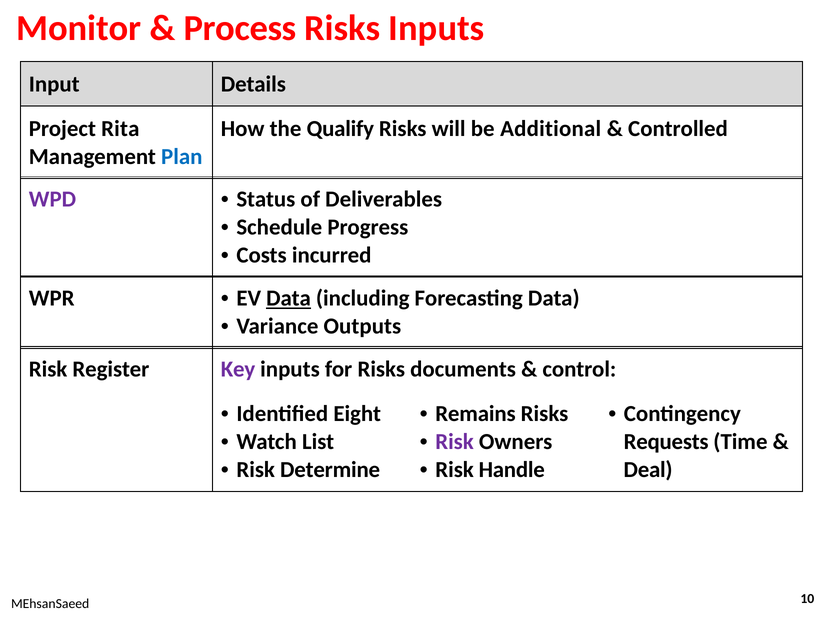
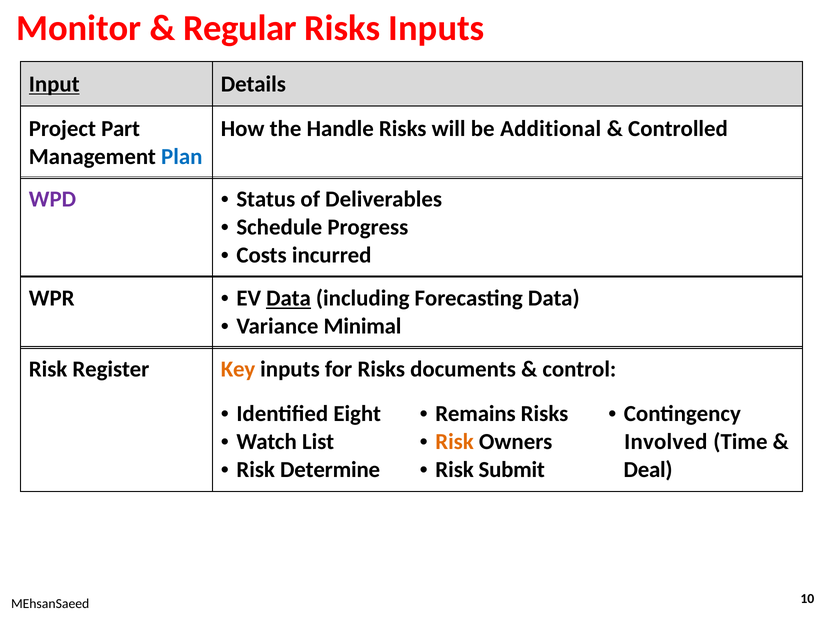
Process: Process -> Regular
Input underline: none -> present
Rita: Rita -> Part
Qualify: Qualify -> Handle
Outputs: Outputs -> Minimal
Key colour: purple -> orange
Risk at (455, 442) colour: purple -> orange
Requests: Requests -> Involved
Handle: Handle -> Submit
